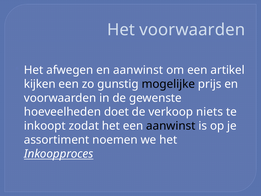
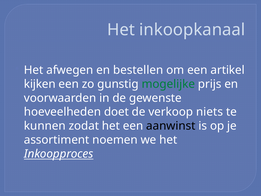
Het voorwaarden: voorwaarden -> inkoopkanaal
en aanwinst: aanwinst -> bestellen
mogelijke colour: black -> green
inkoopt: inkoopt -> kunnen
